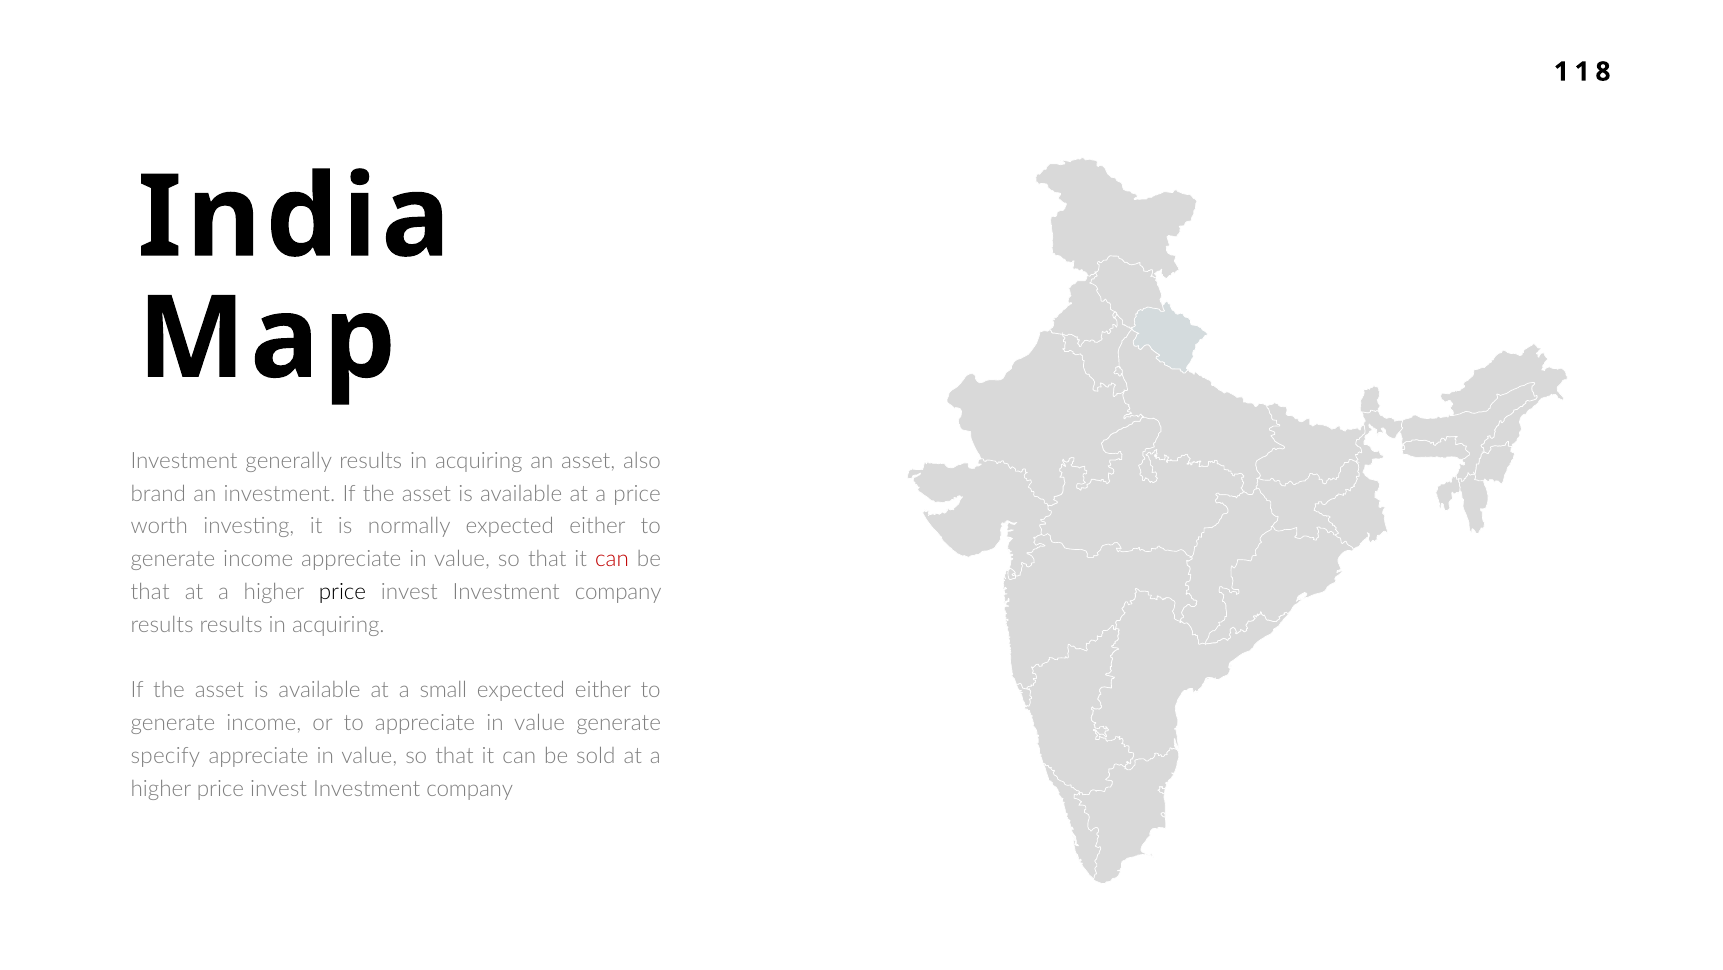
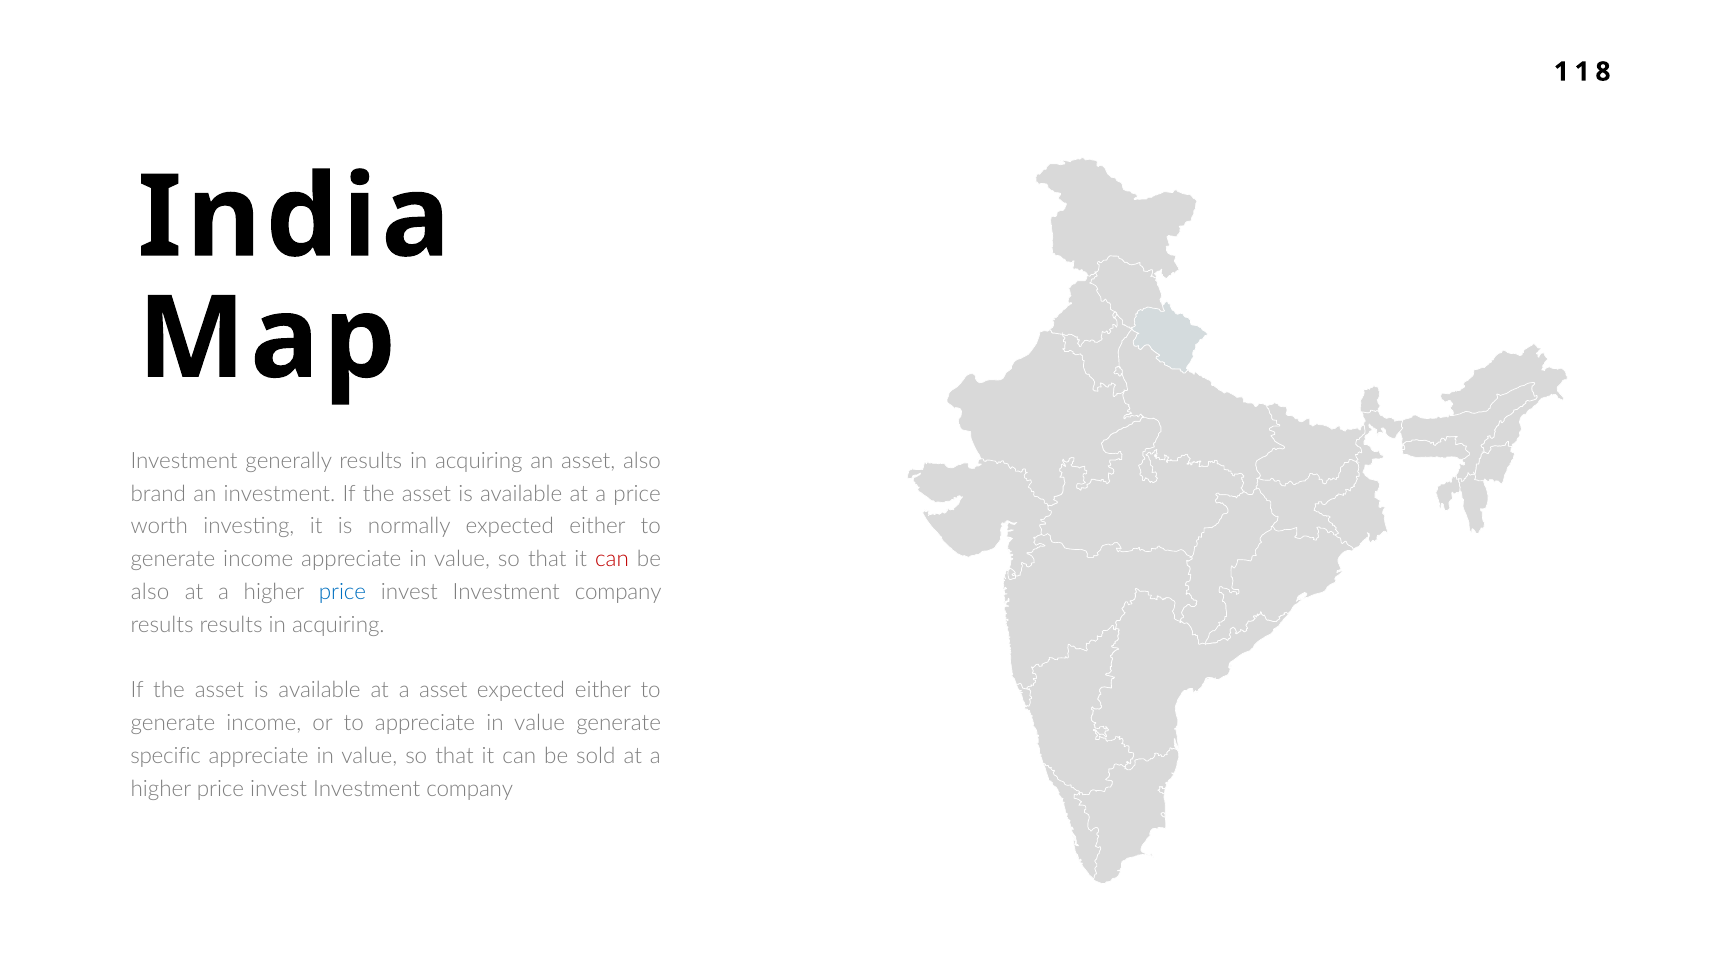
that at (150, 592): that -> also
price at (342, 592) colour: black -> blue
a small: small -> asset
specify: specify -> specific
